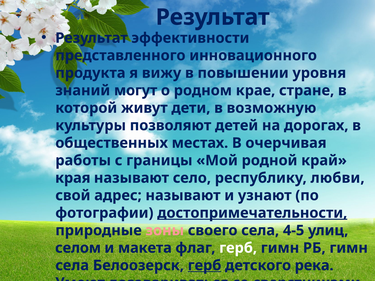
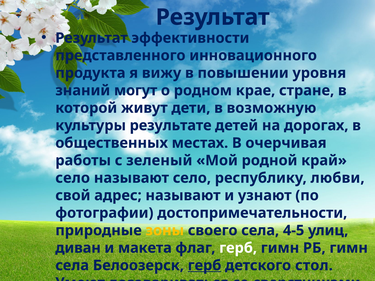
позволяют: позволяют -> результате
границы: границы -> зеленый
края at (73, 178): края -> село
достопримечательности underline: present -> none
зоны colour: pink -> yellow
селом: селом -> диван
река: река -> стол
